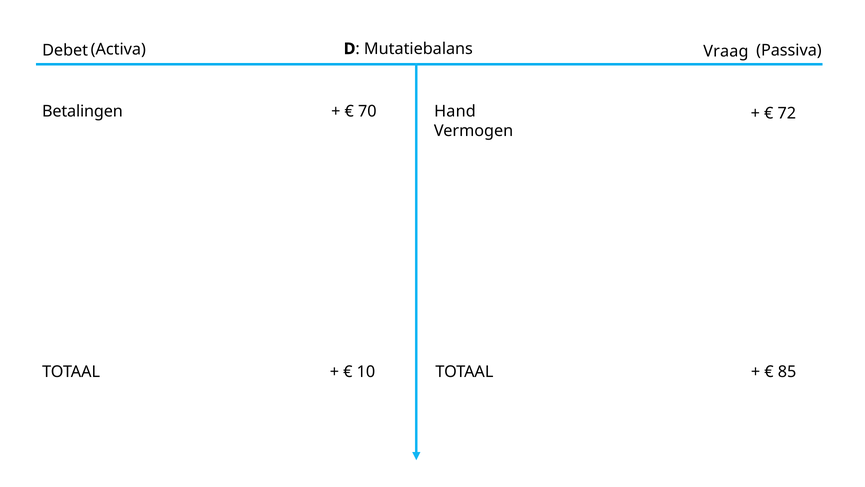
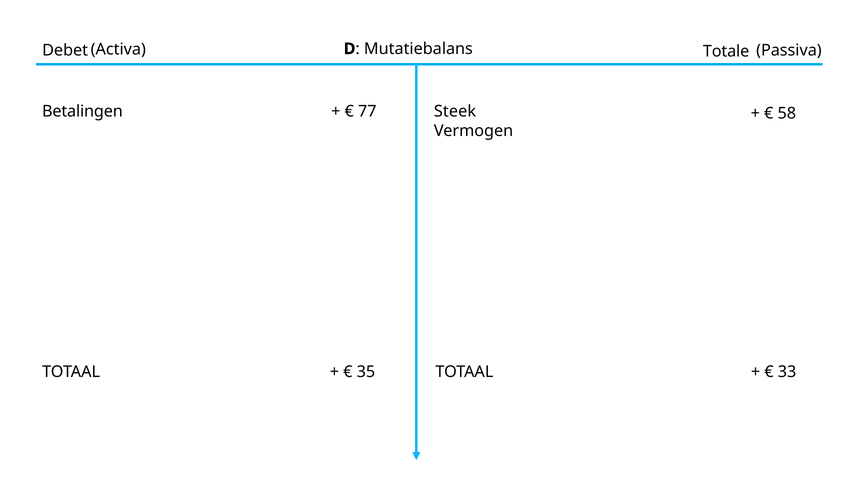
Vraag: Vraag -> Totale
70: 70 -> 77
Hand: Hand -> Steek
72: 72 -> 58
10: 10 -> 35
85: 85 -> 33
